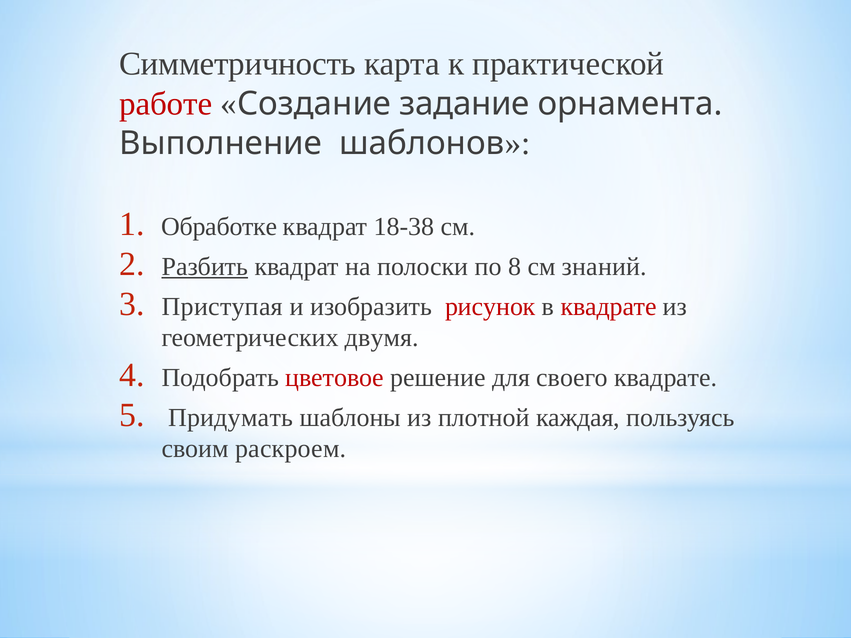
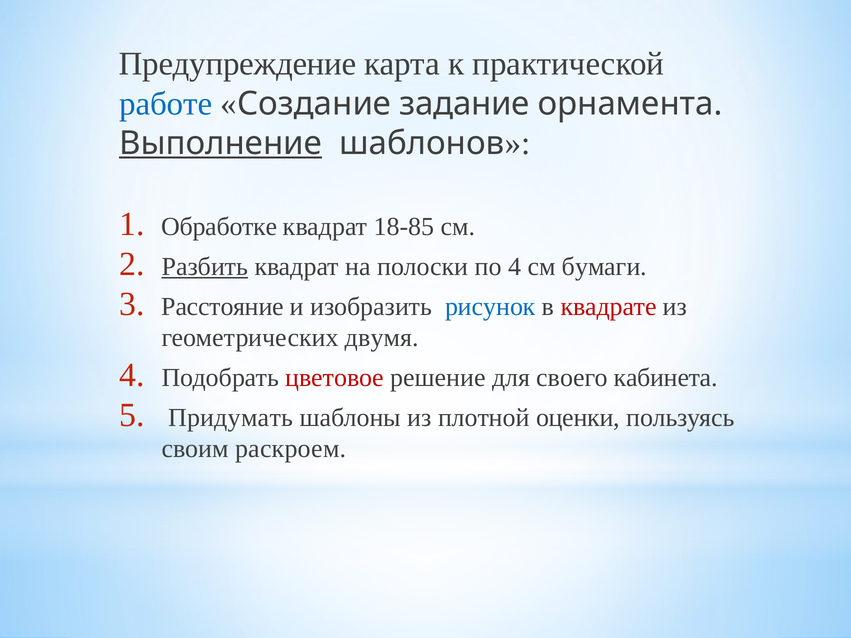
Симметричность: Симметричность -> Предупреждение
работе colour: red -> blue
Выполнение underline: none -> present
18-38: 18-38 -> 18-85
по 8: 8 -> 4
знаний: знаний -> бумаги
Приступая: Приступая -> Расстояние
рисунок colour: red -> blue
своего квадрате: квадрате -> кабинета
каждая: каждая -> оценки
